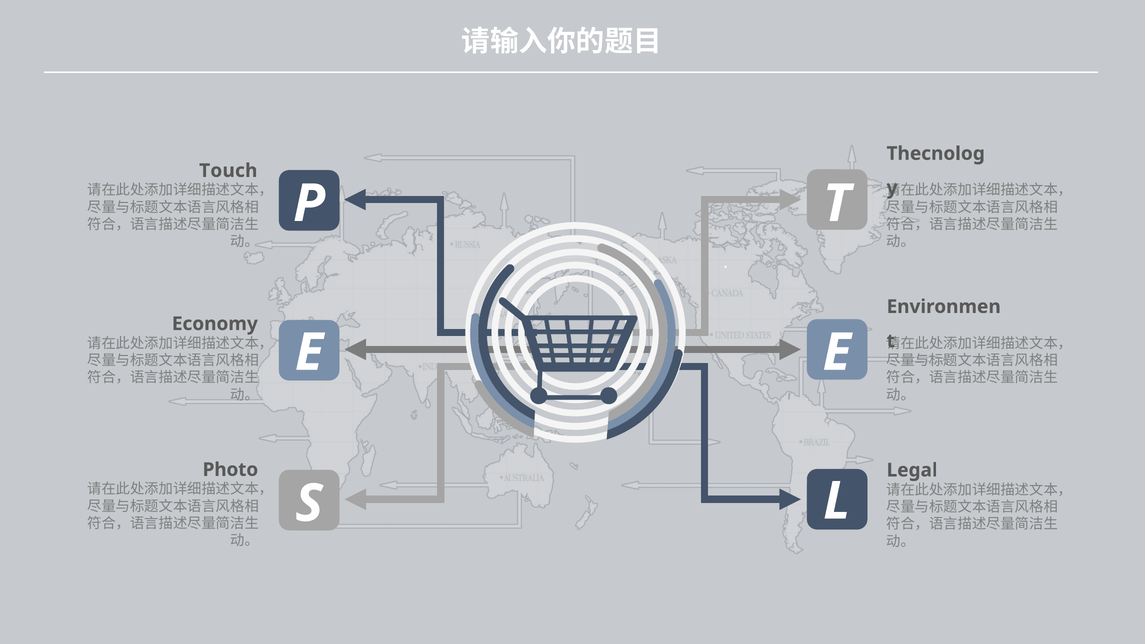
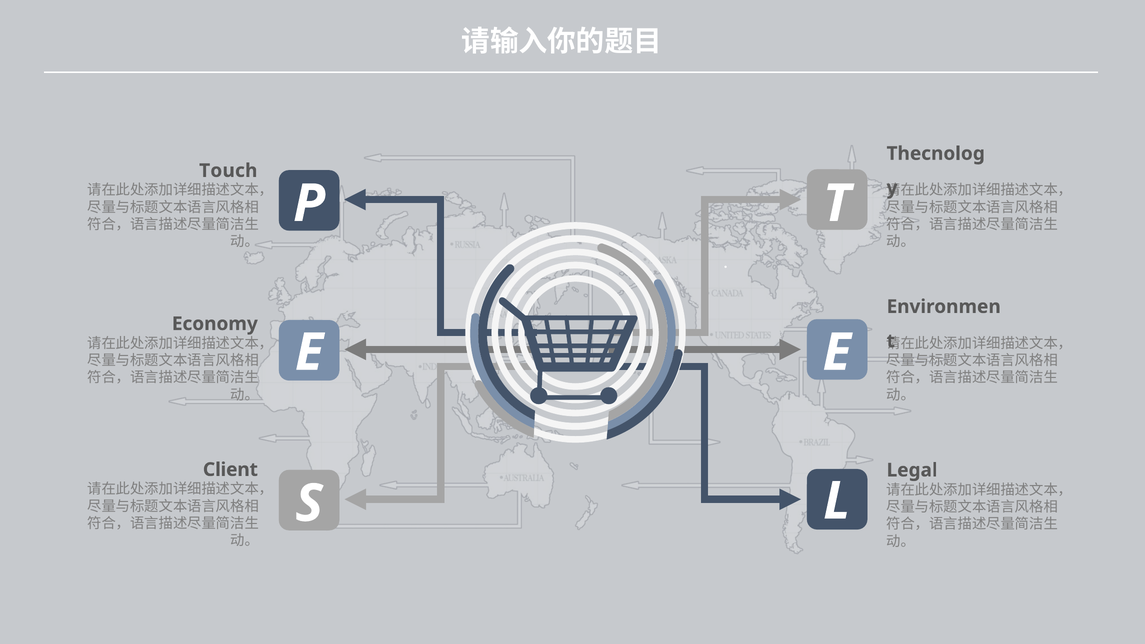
Photo: Photo -> Client
